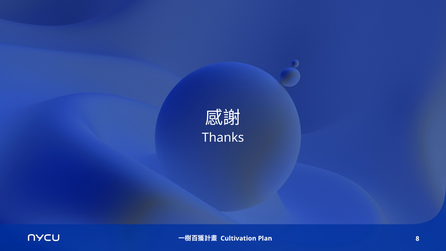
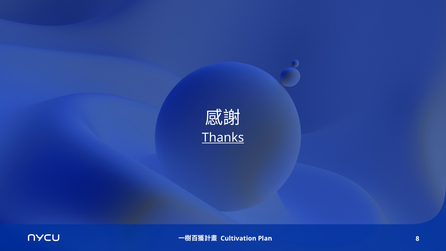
Thanks underline: none -> present
